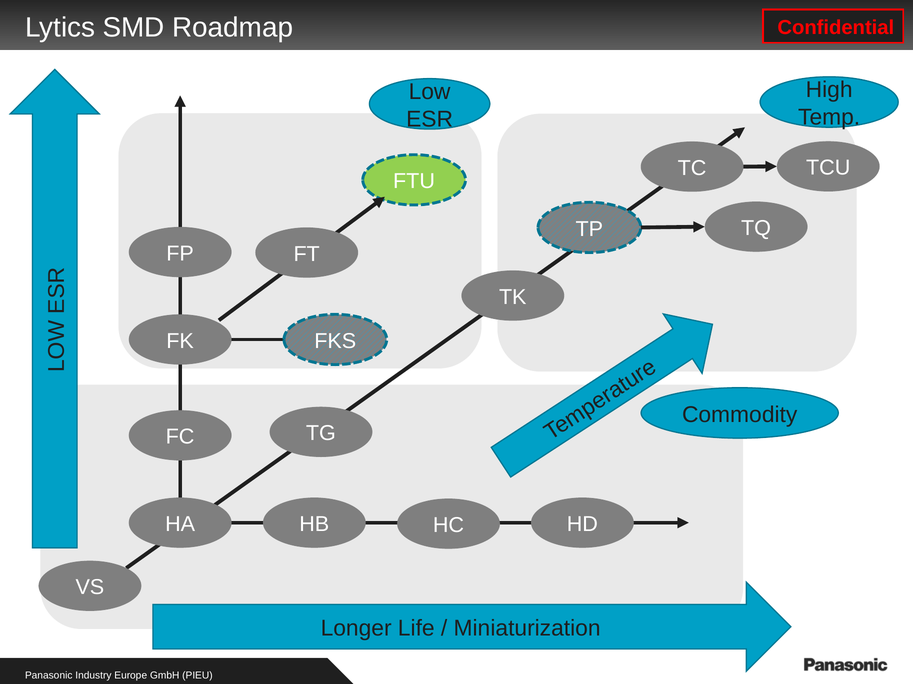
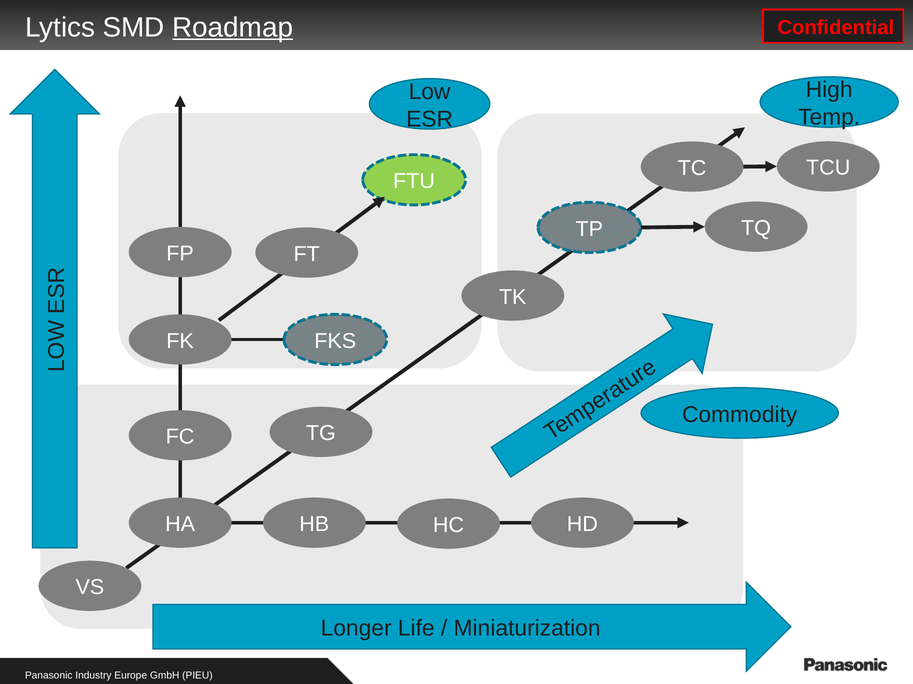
Roadmap underline: none -> present
